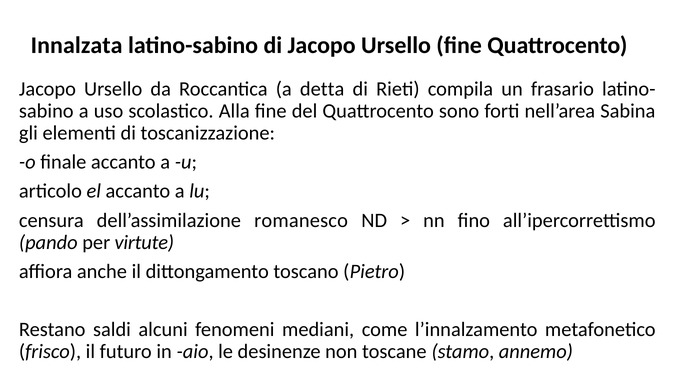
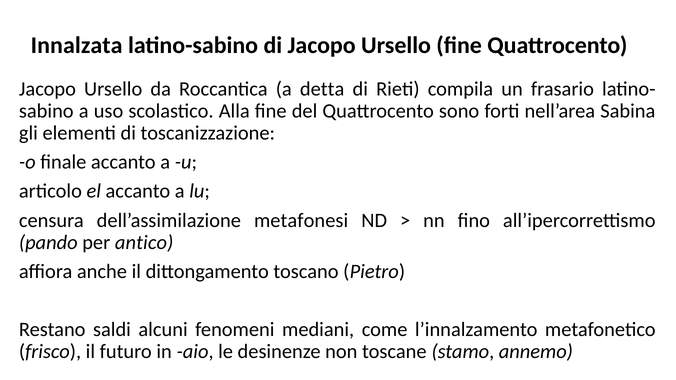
romanesco: romanesco -> metafonesi
virtute: virtute -> antico
